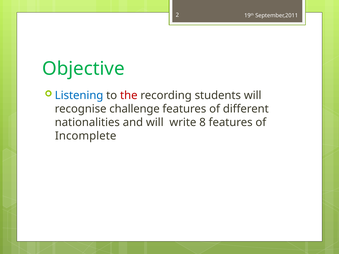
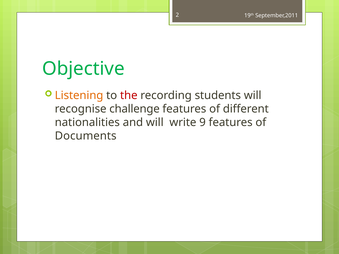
Listening colour: blue -> orange
8: 8 -> 9
Incomplete: Incomplete -> Documents
